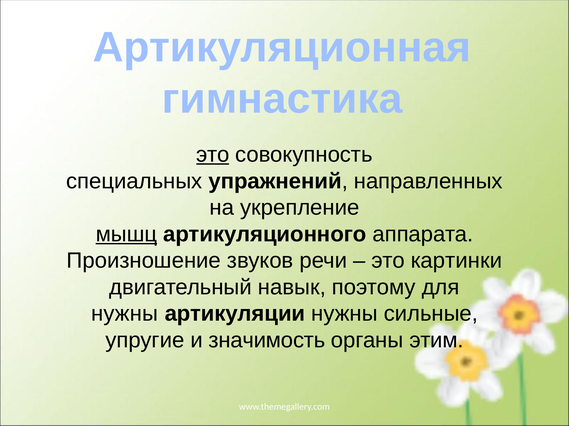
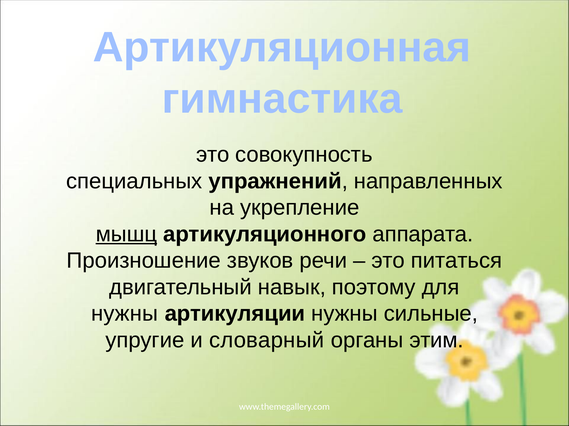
это at (213, 155) underline: present -> none
картинки: картинки -> питаться
значимость: значимость -> словарный
